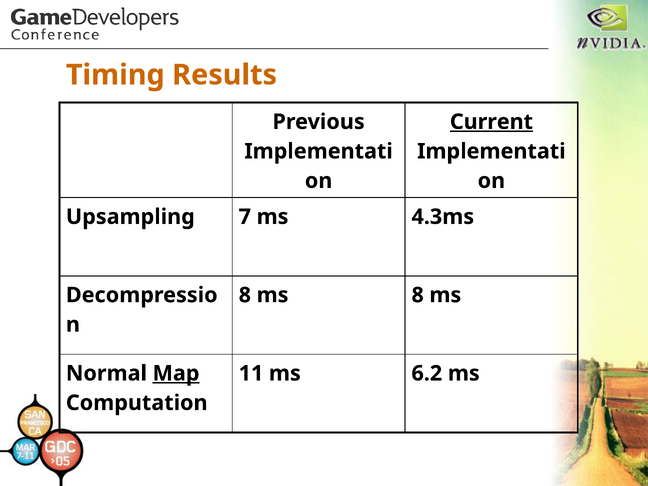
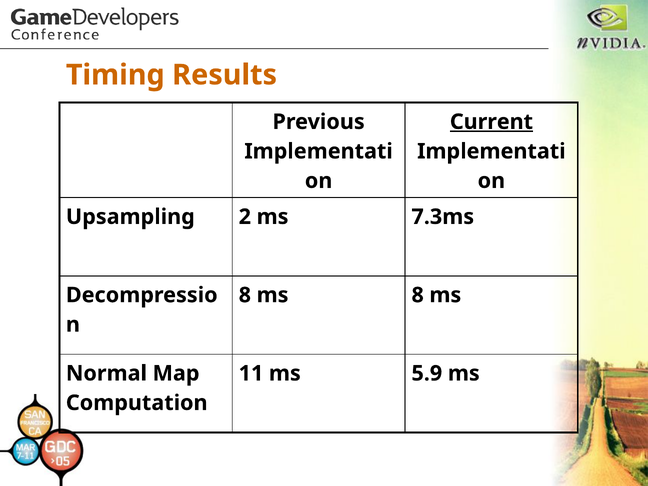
7: 7 -> 2
4.3ms: 4.3ms -> 7.3ms
Map underline: present -> none
6.2: 6.2 -> 5.9
